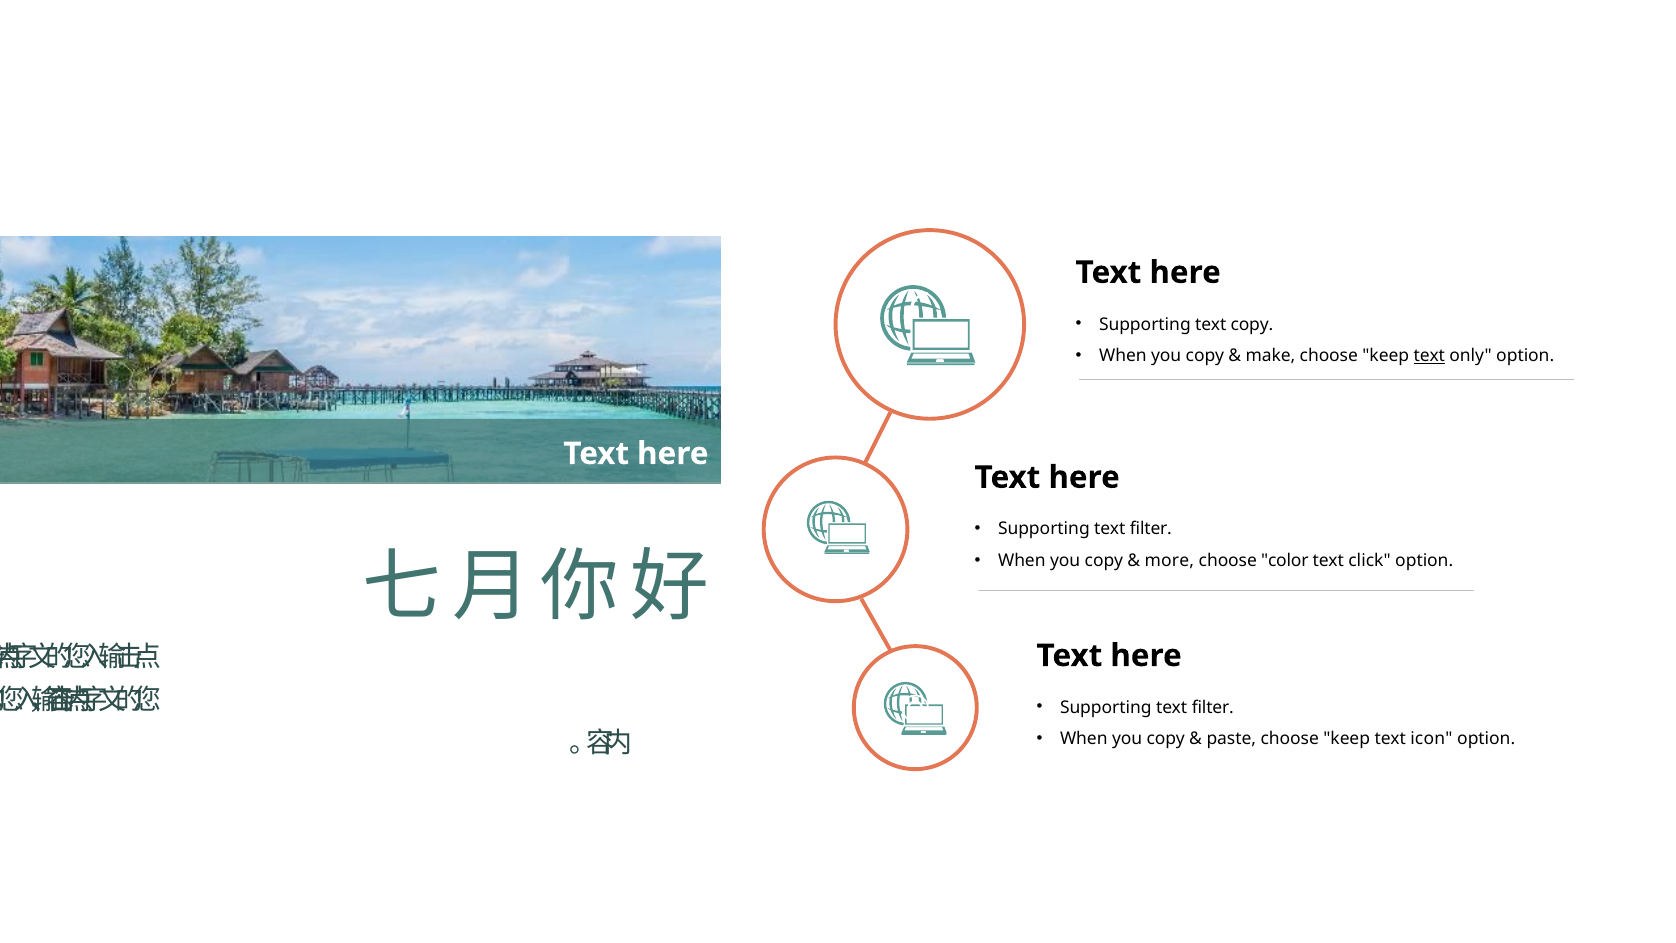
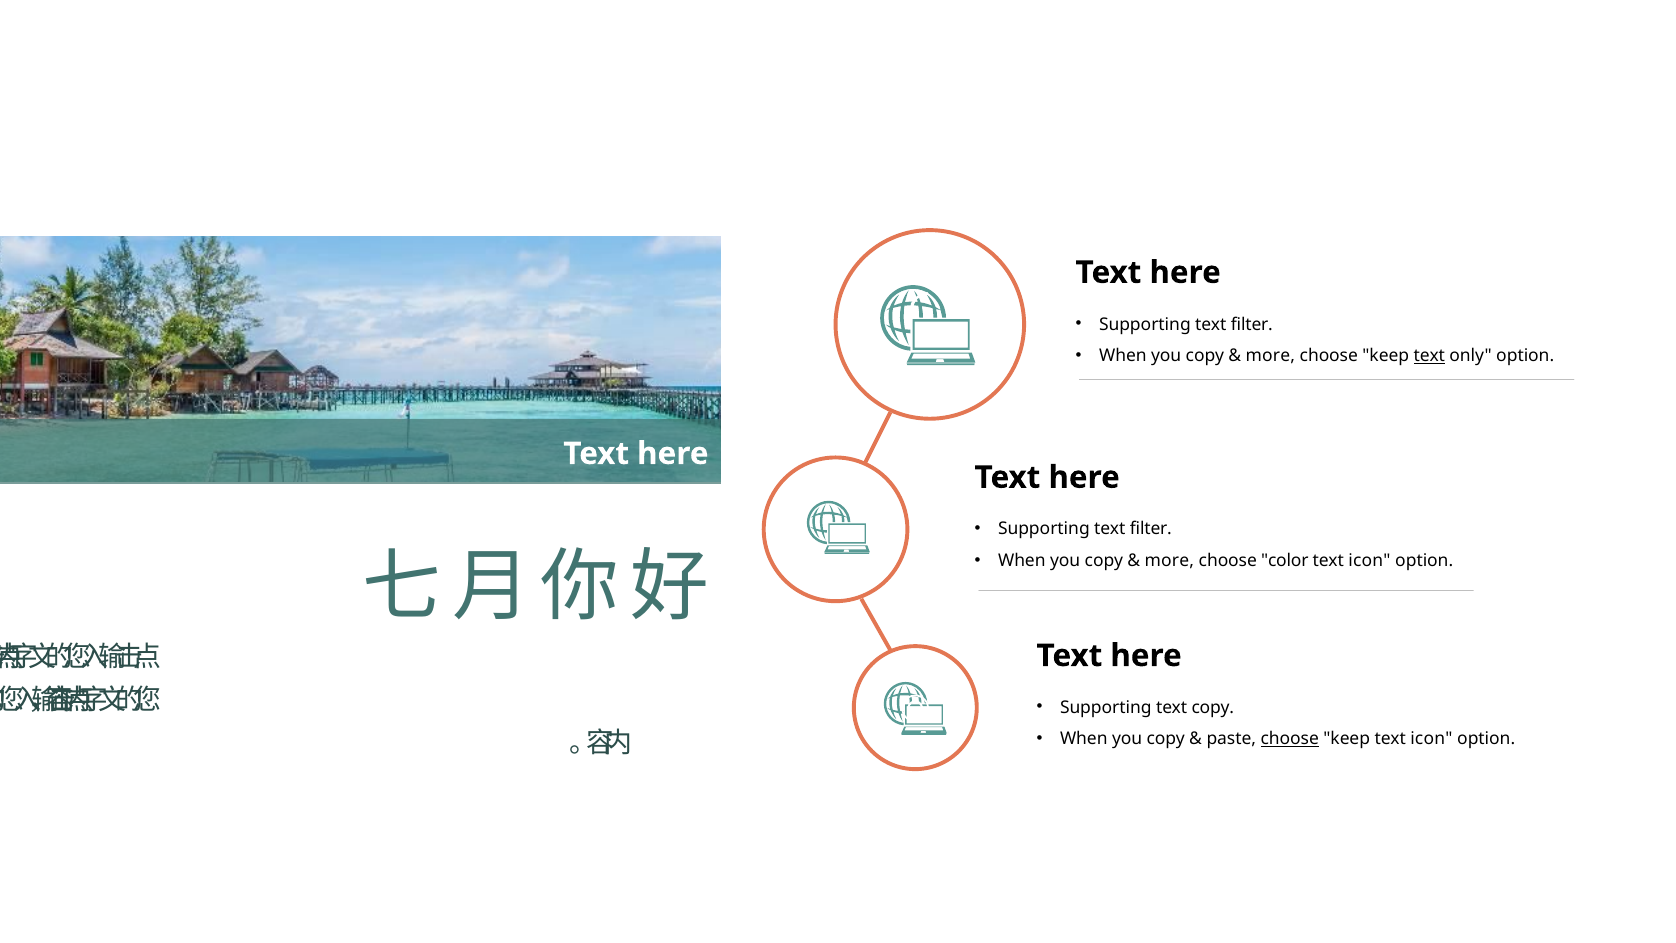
copy at (1252, 324): copy -> filter
make at (1270, 356): make -> more
click at (1370, 561): click -> icon
filter at (1213, 707): filter -> copy
choose at (1290, 739) underline: none -> present
